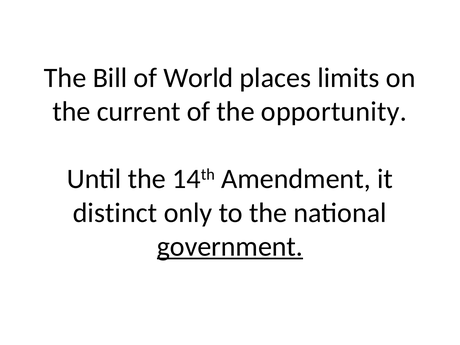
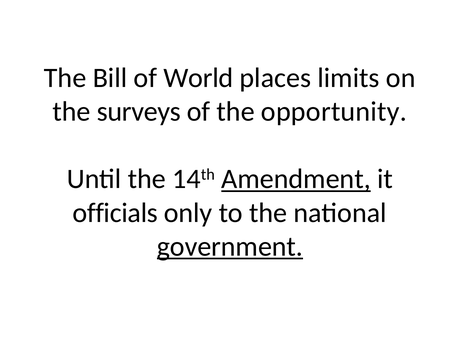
current: current -> surveys
Amendment underline: none -> present
distinct: distinct -> officials
